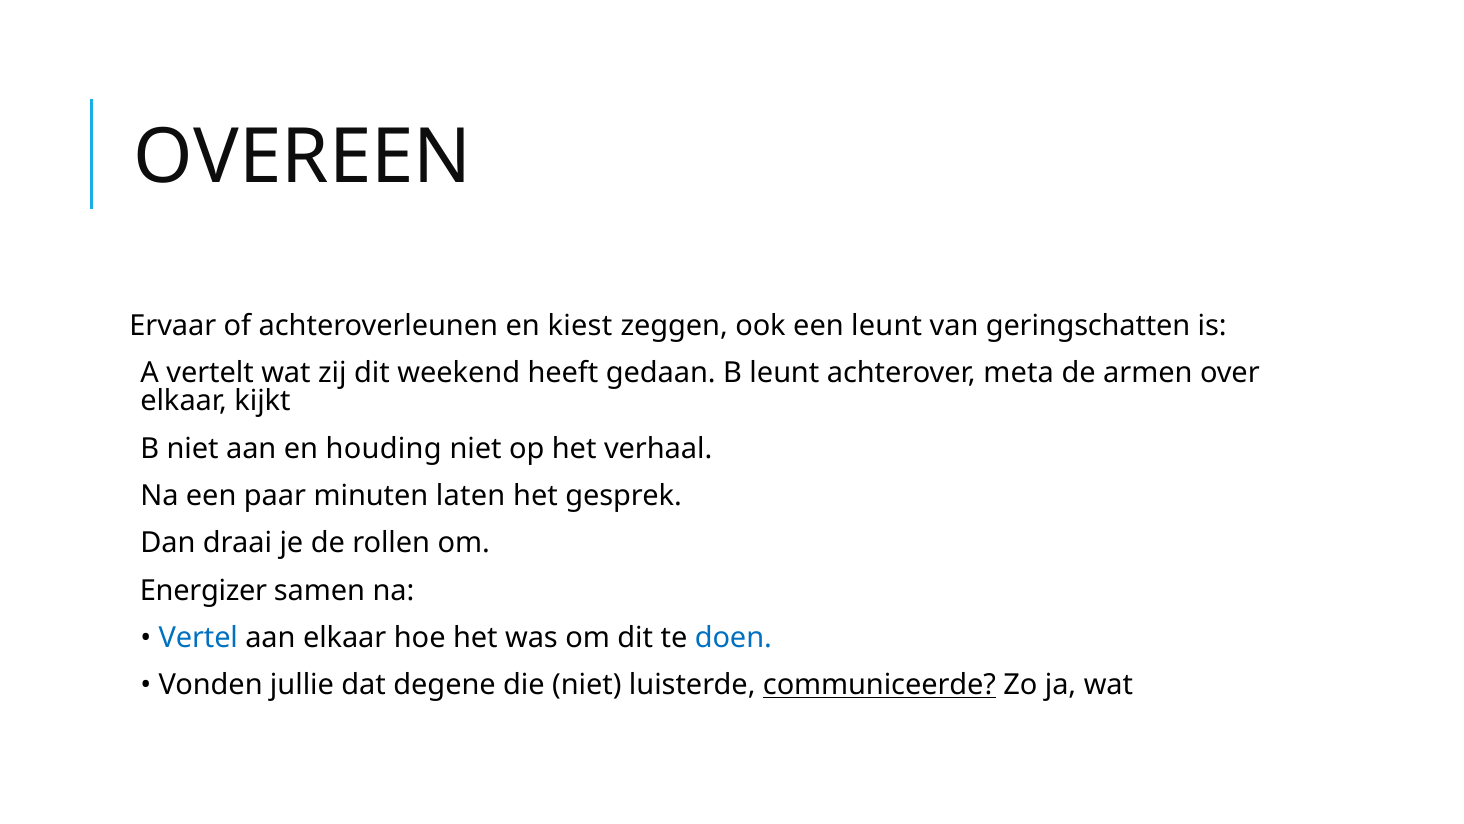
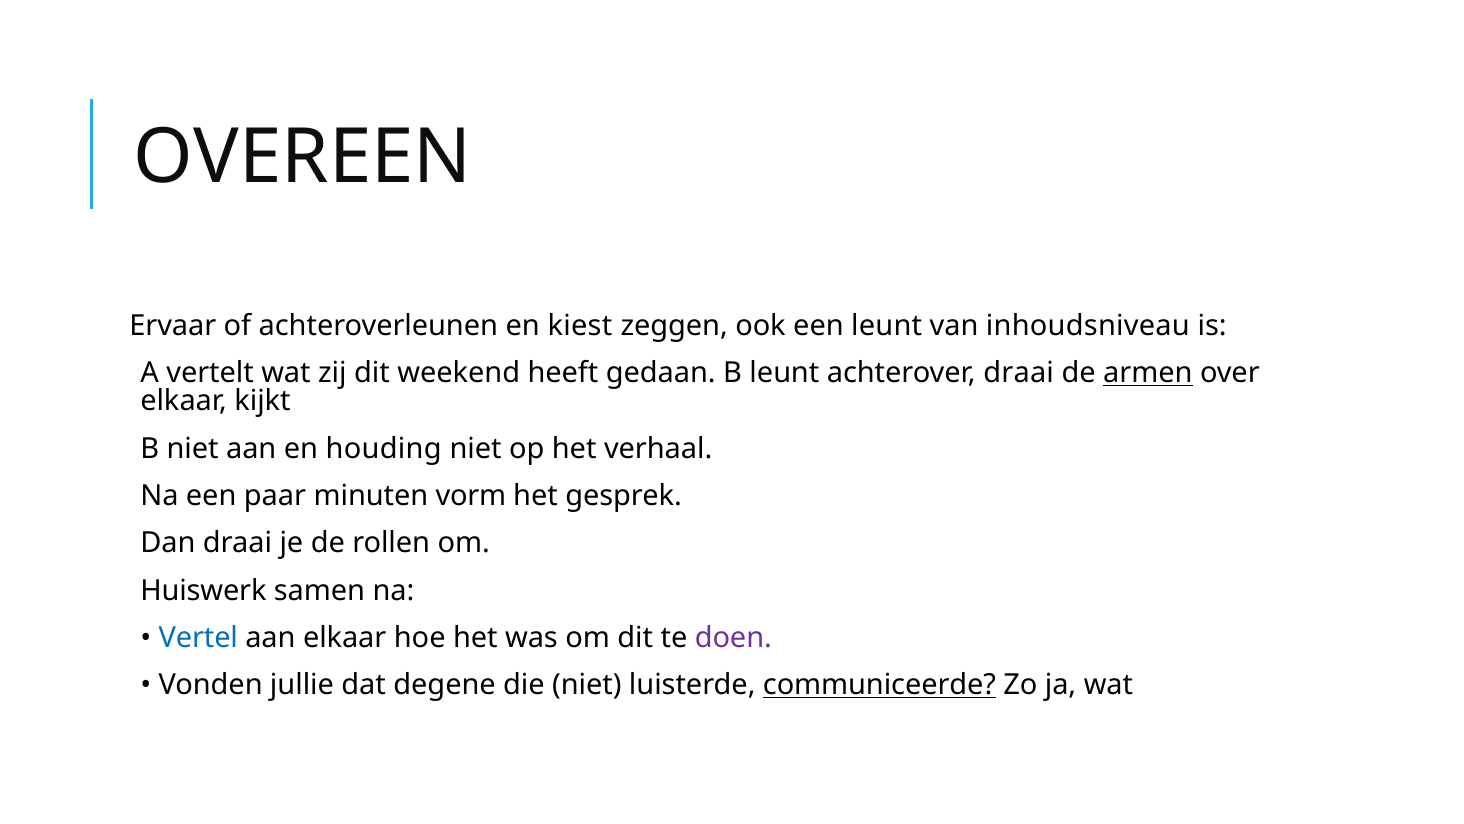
geringschatten: geringschatten -> inhoudsniveau
achterover meta: meta -> draai
armen underline: none -> present
laten: laten -> vorm
Energizer: Energizer -> Huiswerk
doen colour: blue -> purple
